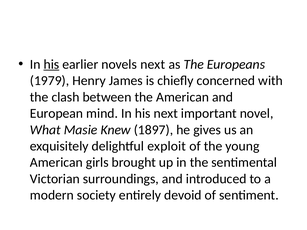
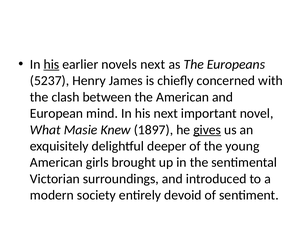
1979: 1979 -> 5237
gives underline: none -> present
exploit: exploit -> deeper
